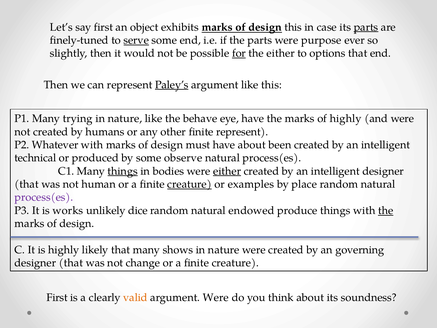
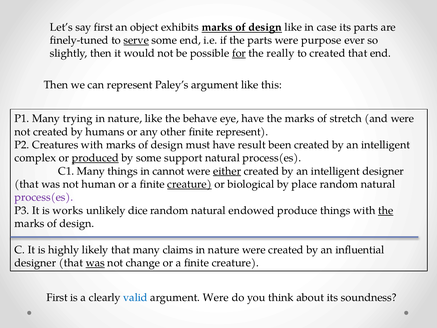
design this: this -> like
parts at (366, 27) underline: present -> none
the either: either -> really
to options: options -> created
Paley’s underline: present -> none
of highly: highly -> stretch
Whatever: Whatever -> Creatures
have about: about -> result
technical: technical -> complex
produced underline: none -> present
observe: observe -> support
things at (123, 171) underline: present -> none
bodies: bodies -> cannot
examples: examples -> biological
shows: shows -> claims
governing: governing -> influential
was at (95, 263) underline: none -> present
valid colour: orange -> blue
